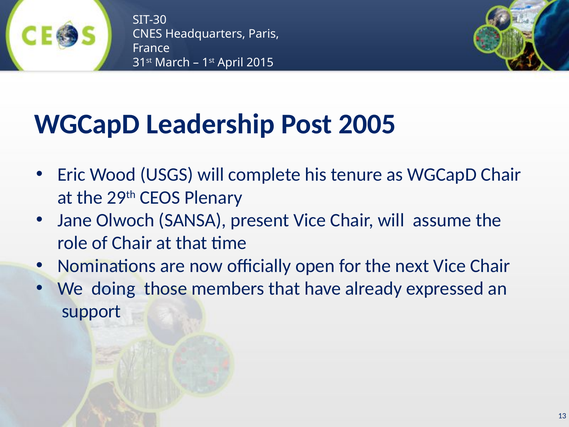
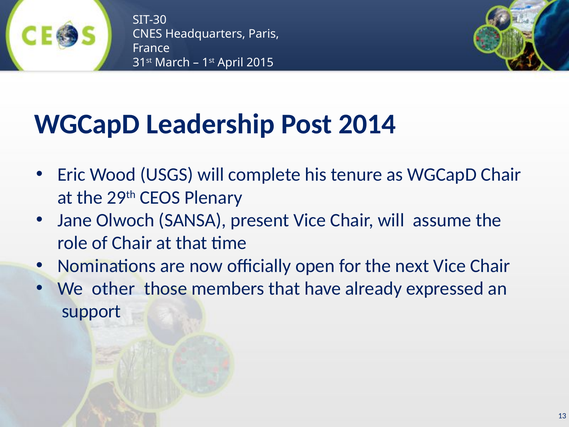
2005: 2005 -> 2014
doing: doing -> other
